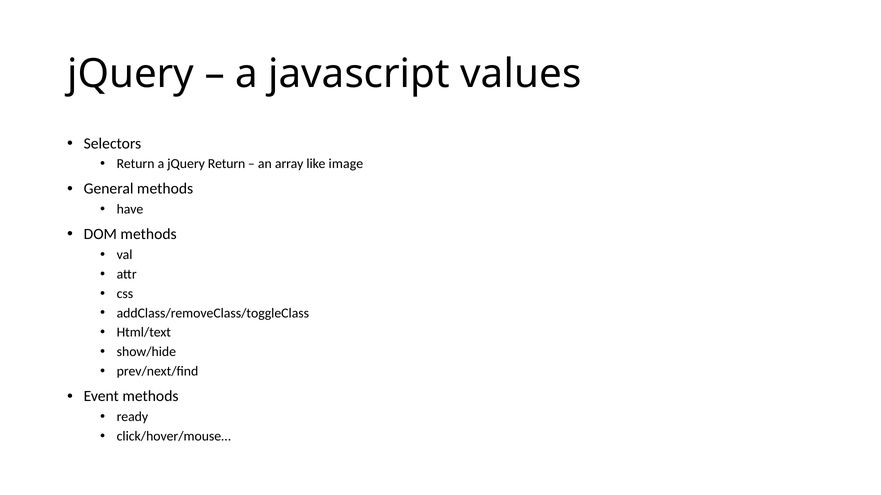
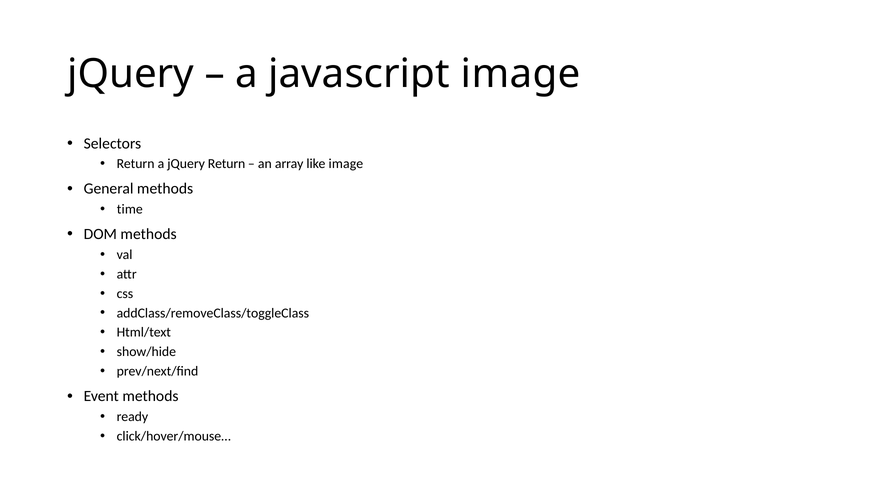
javascript values: values -> image
have: have -> time
